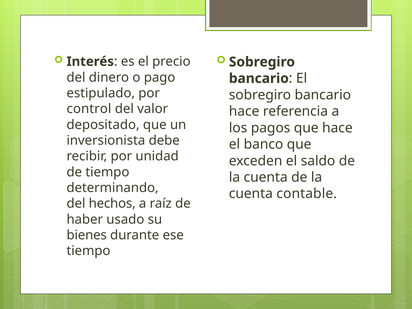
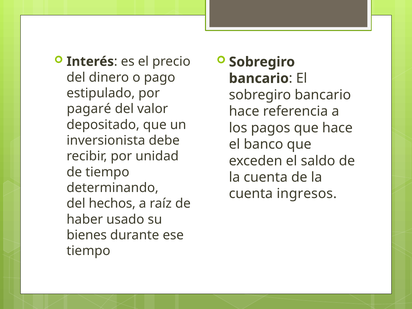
control: control -> pagaré
contable: contable -> ingresos
